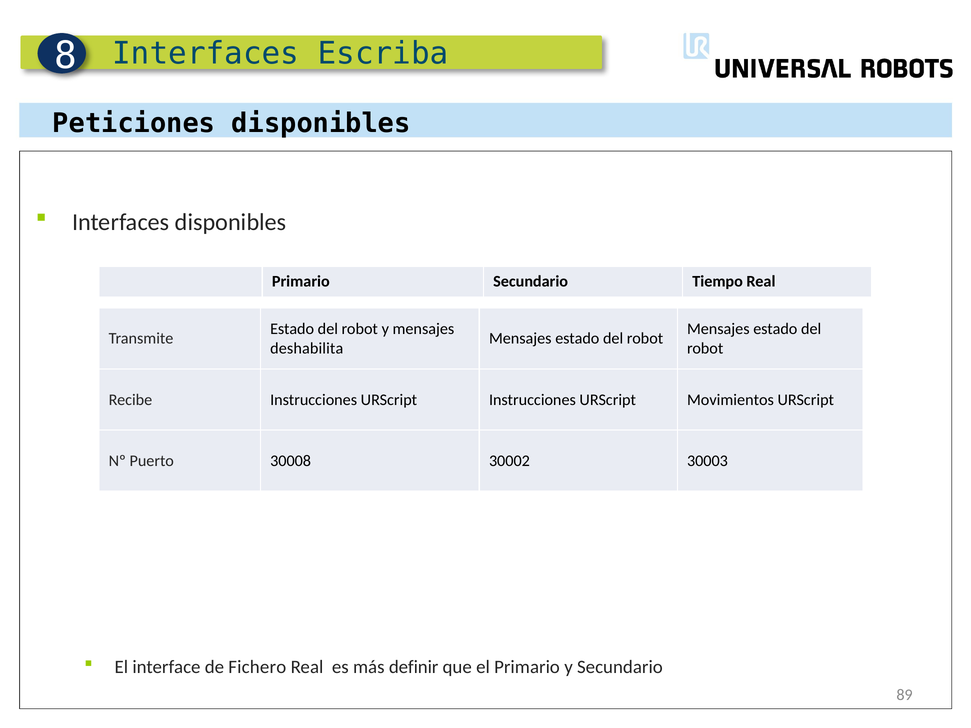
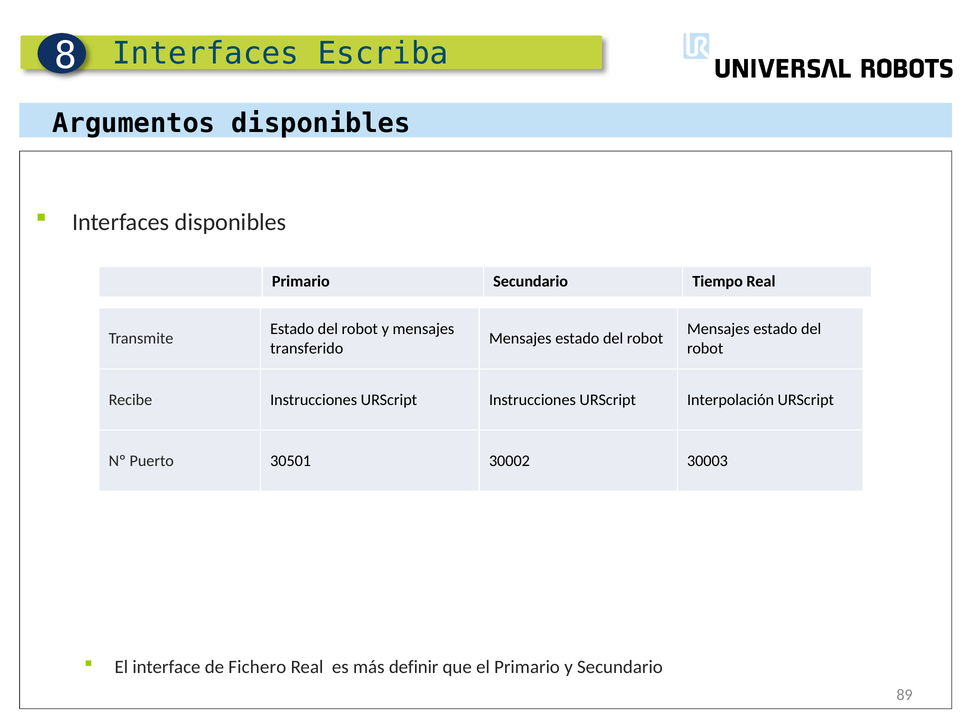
Peticiones: Peticiones -> Argumentos
deshabilita: deshabilita -> transferido
Movimientos: Movimientos -> Interpolación
30008: 30008 -> 30501
